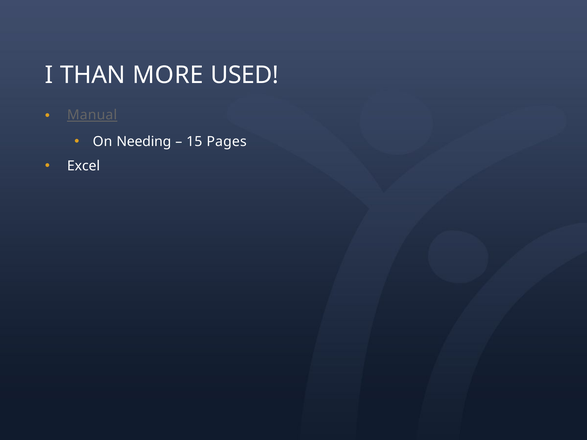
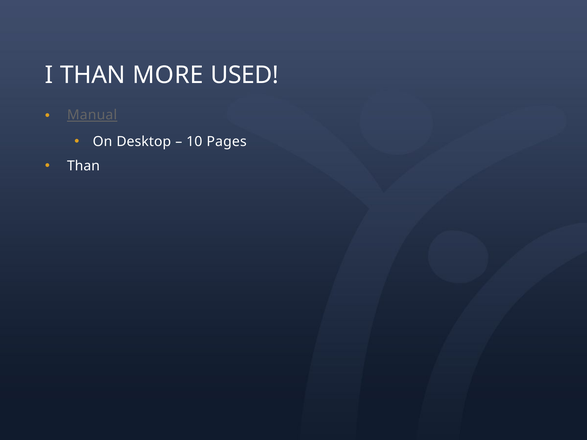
Needing: Needing -> Desktop
15: 15 -> 10
Excel at (84, 166): Excel -> Than
